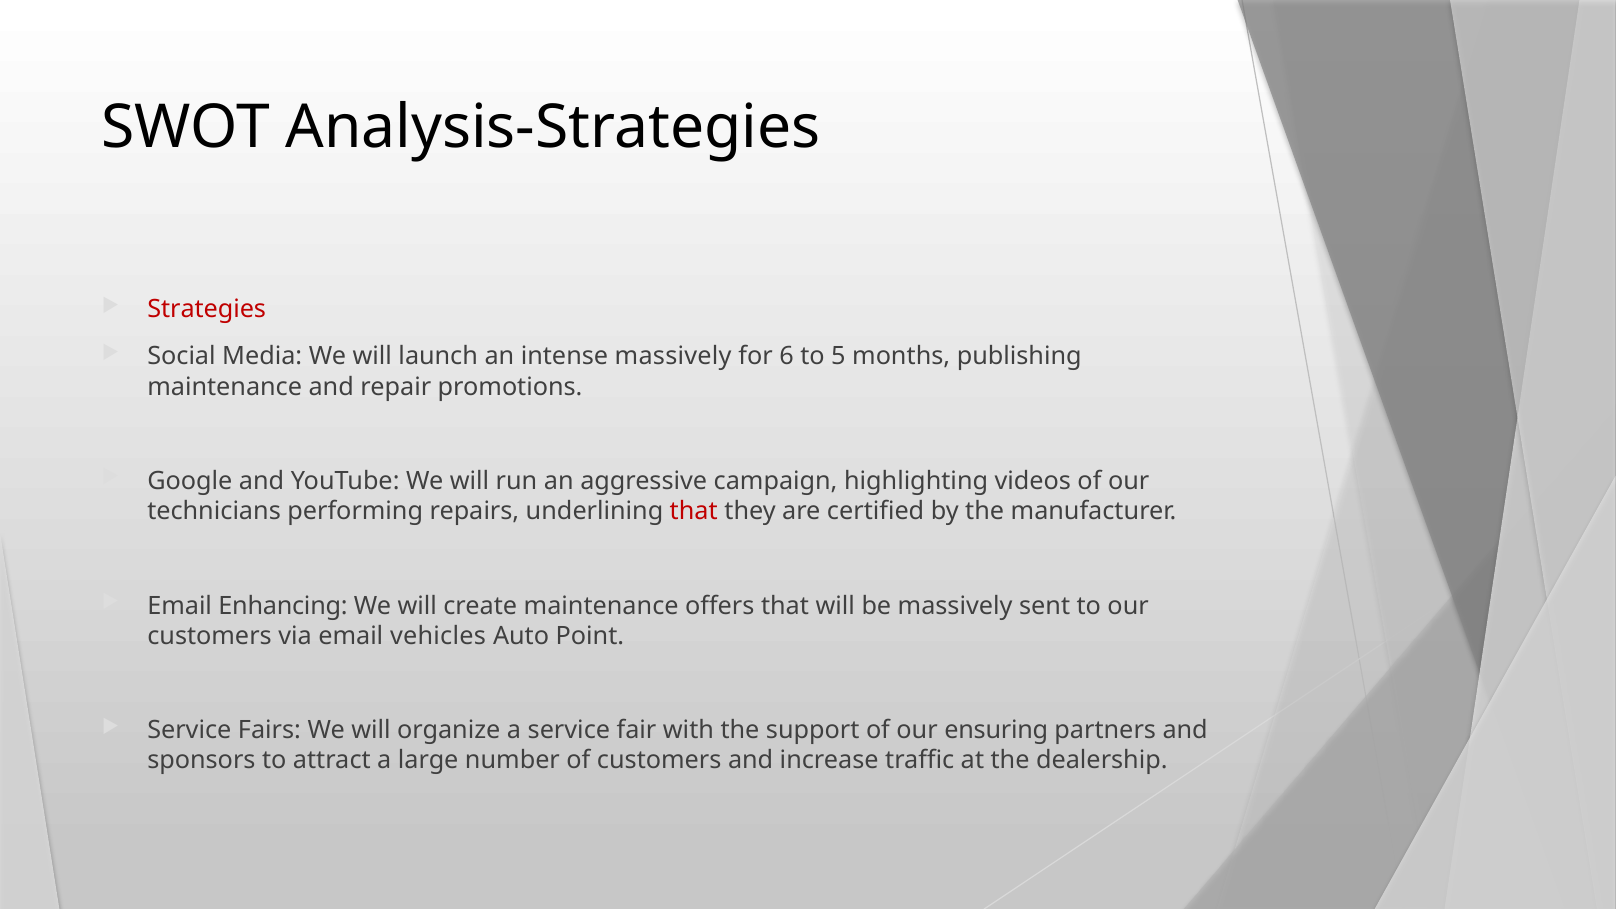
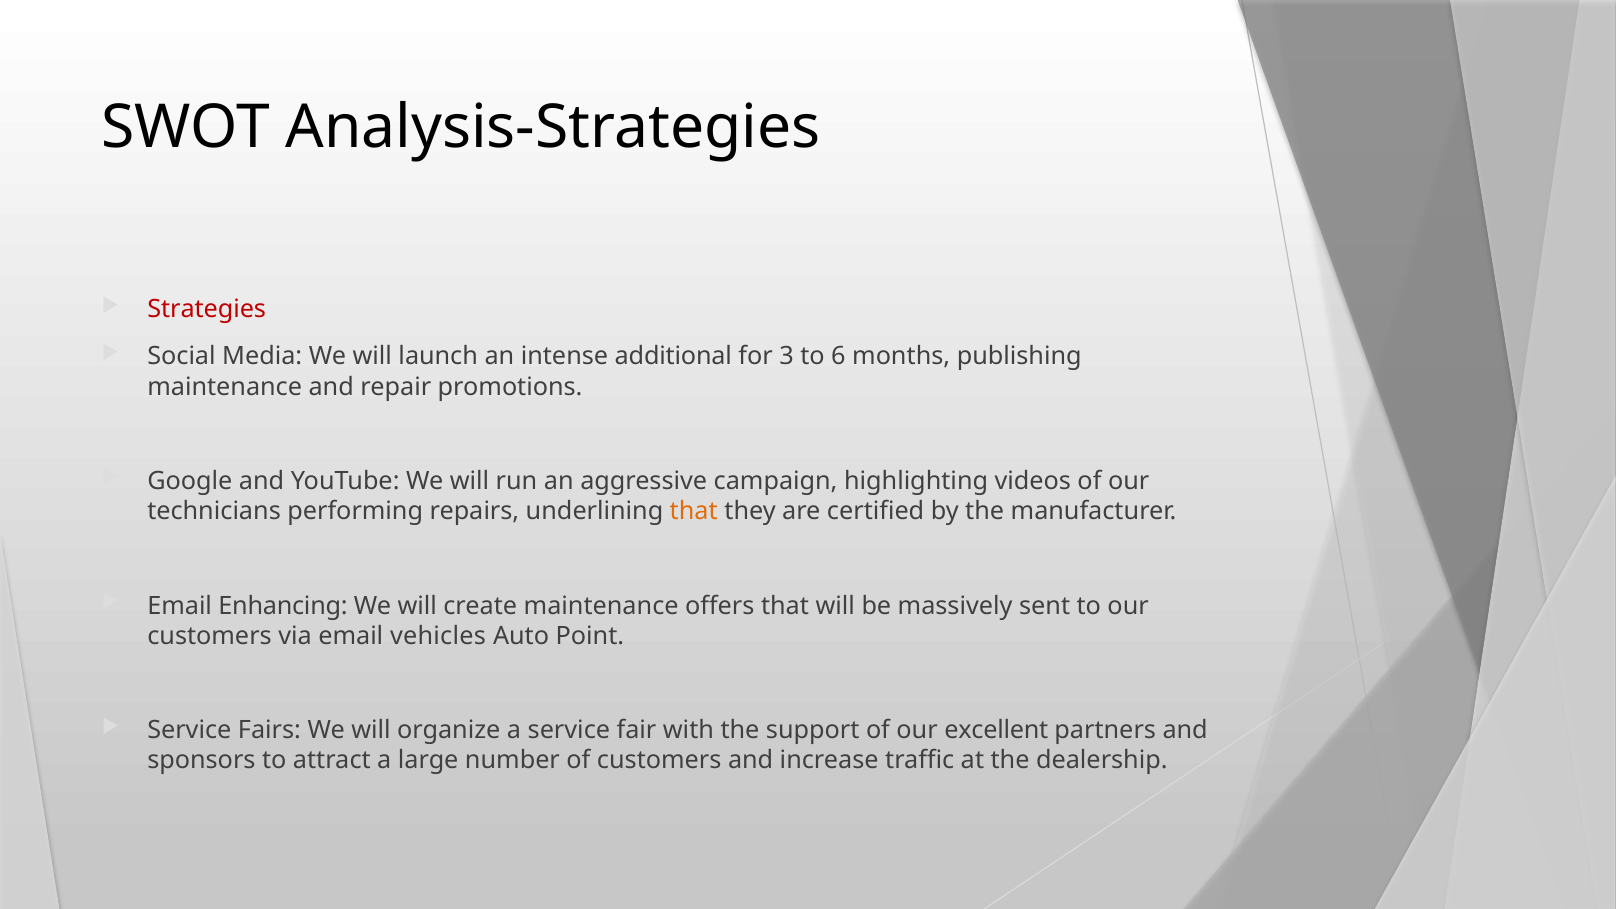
intense massively: massively -> additional
6: 6 -> 3
5: 5 -> 6
that at (694, 511) colour: red -> orange
ensuring: ensuring -> excellent
